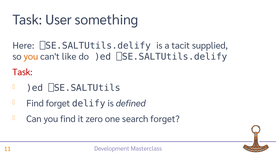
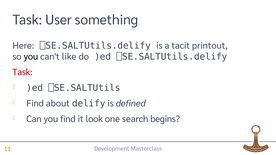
supplied: supplied -> printout
you at (31, 57) colour: orange -> black
Find forget: forget -> about
zero: zero -> look
search forget: forget -> begins
